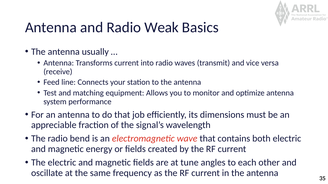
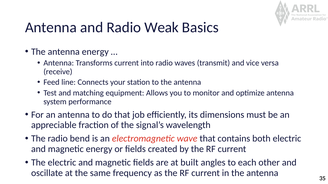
antenna usually: usually -> energy
tune: tune -> built
